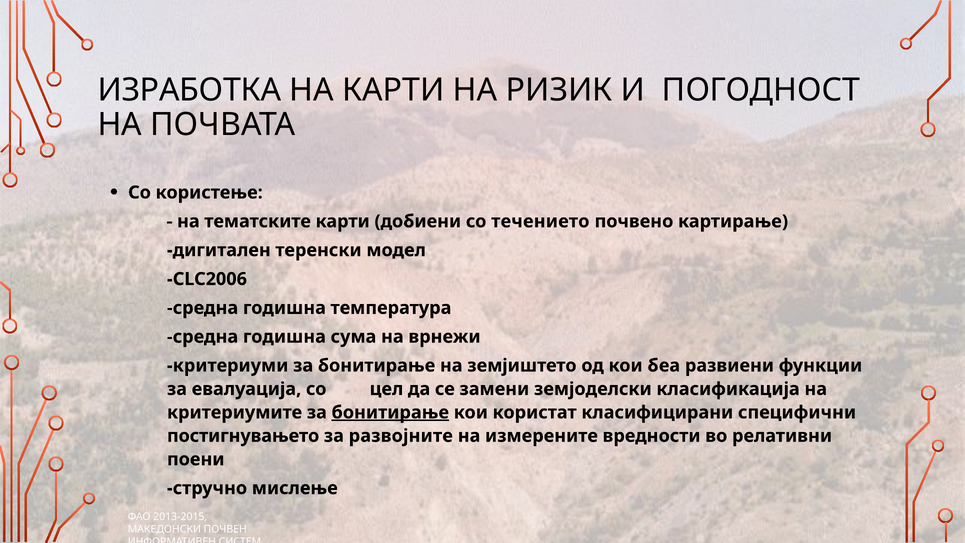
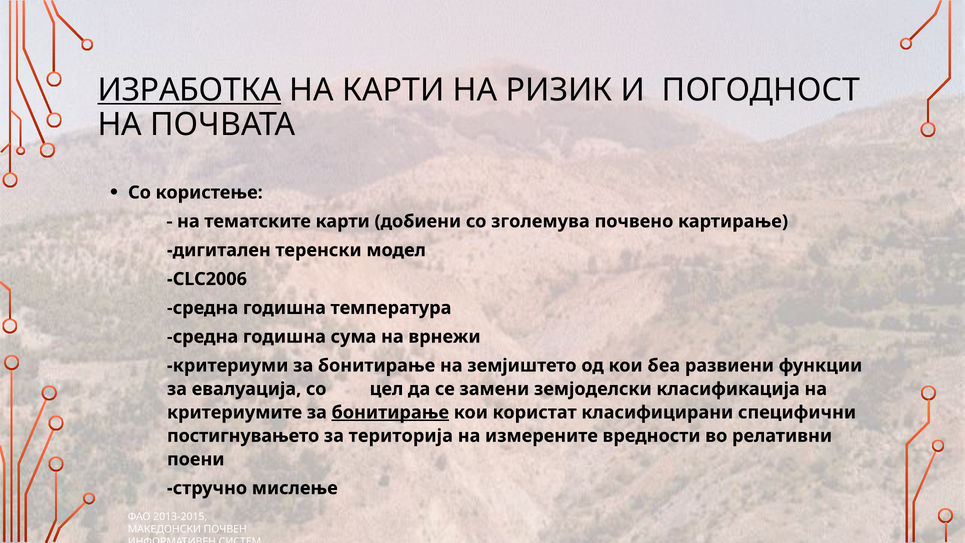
ИЗРАБОТКА underline: none -> present
течението: течението -> зголемува
развојните: развојните -> територија
